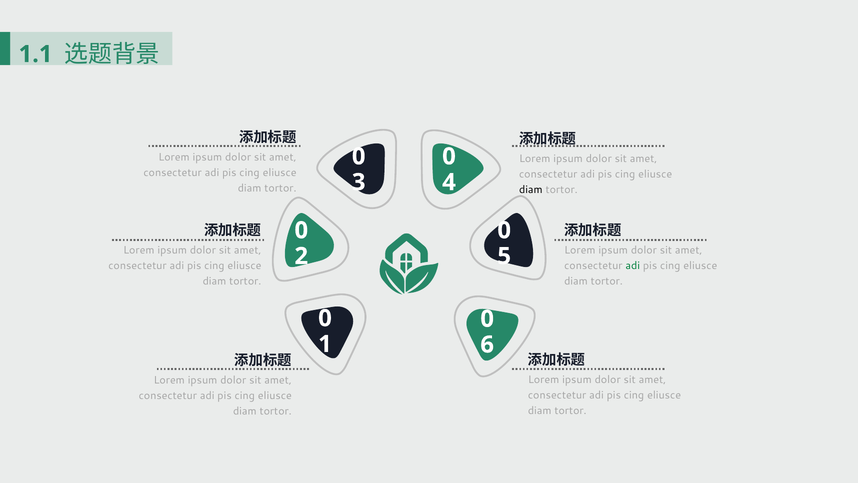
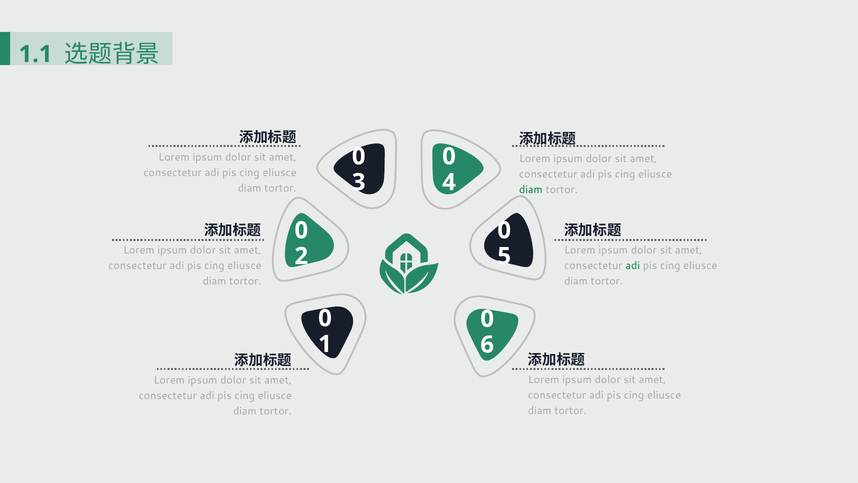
diam at (531, 190) colour: black -> green
